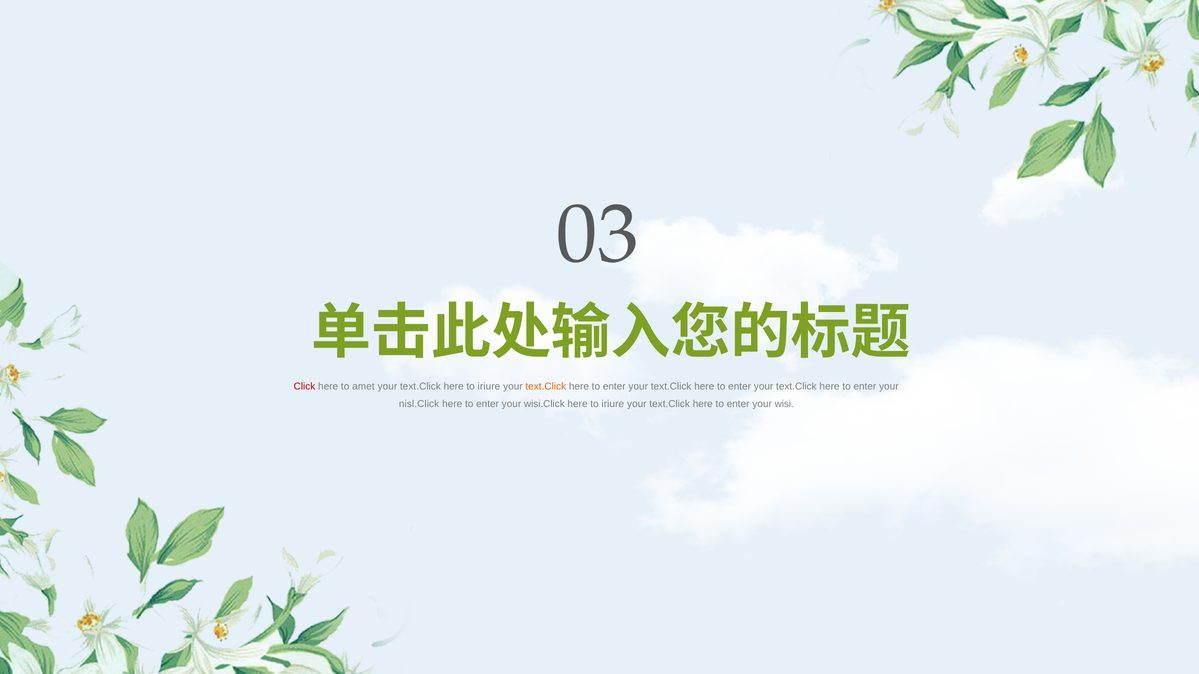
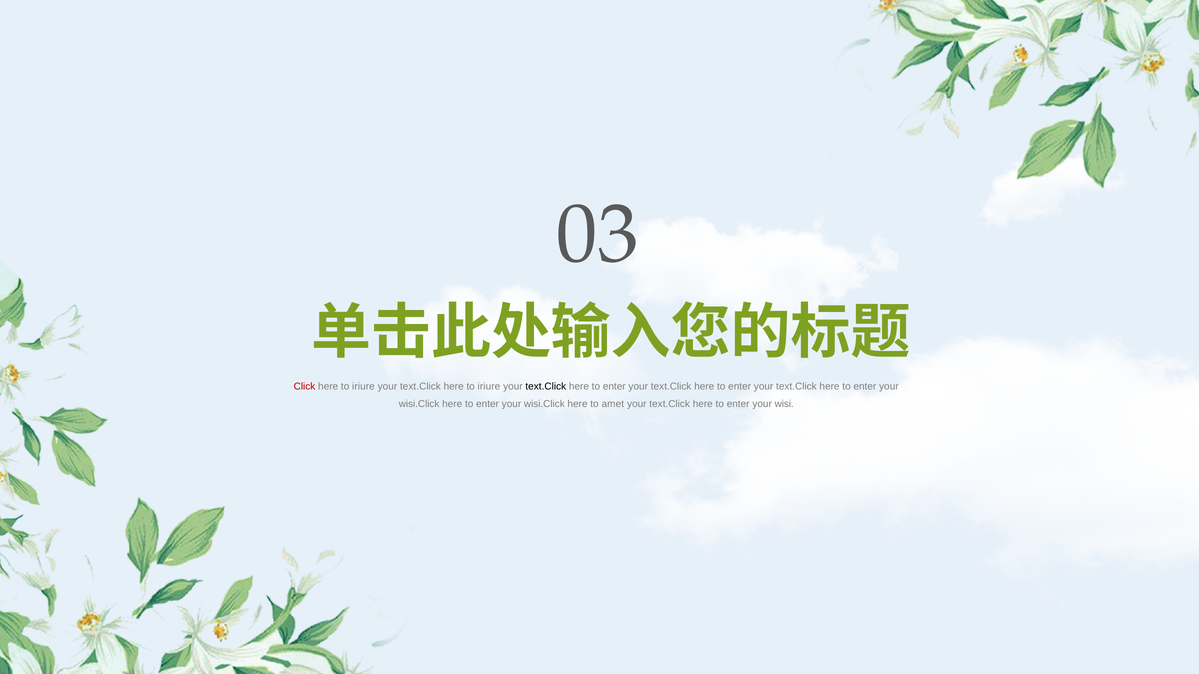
amet at (363, 386): amet -> iriure
text.Click at (546, 386) colour: orange -> black
nisl.Click at (419, 404): nisl.Click -> wisi.Click
iriure at (613, 404): iriure -> amet
